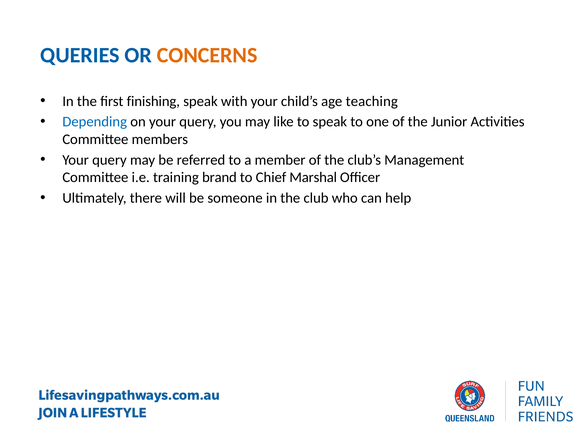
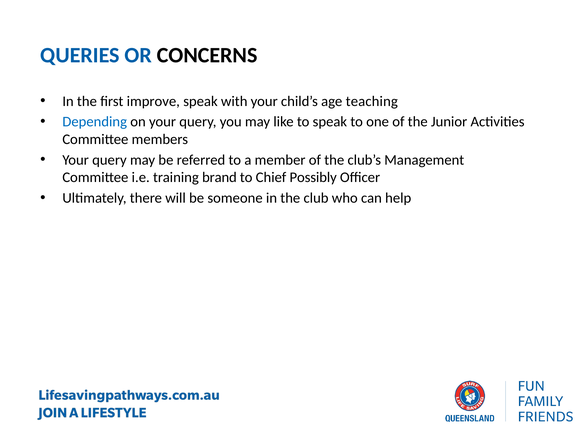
CONCERNS colour: orange -> black
finishing: finishing -> improve
Marshal: Marshal -> Possibly
